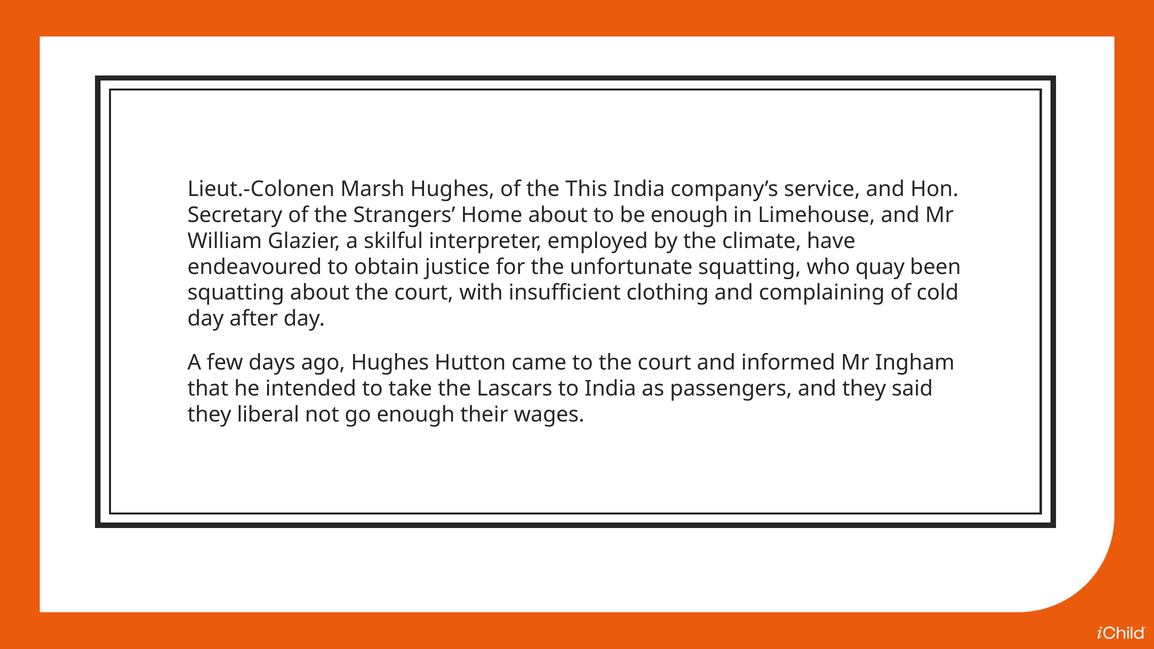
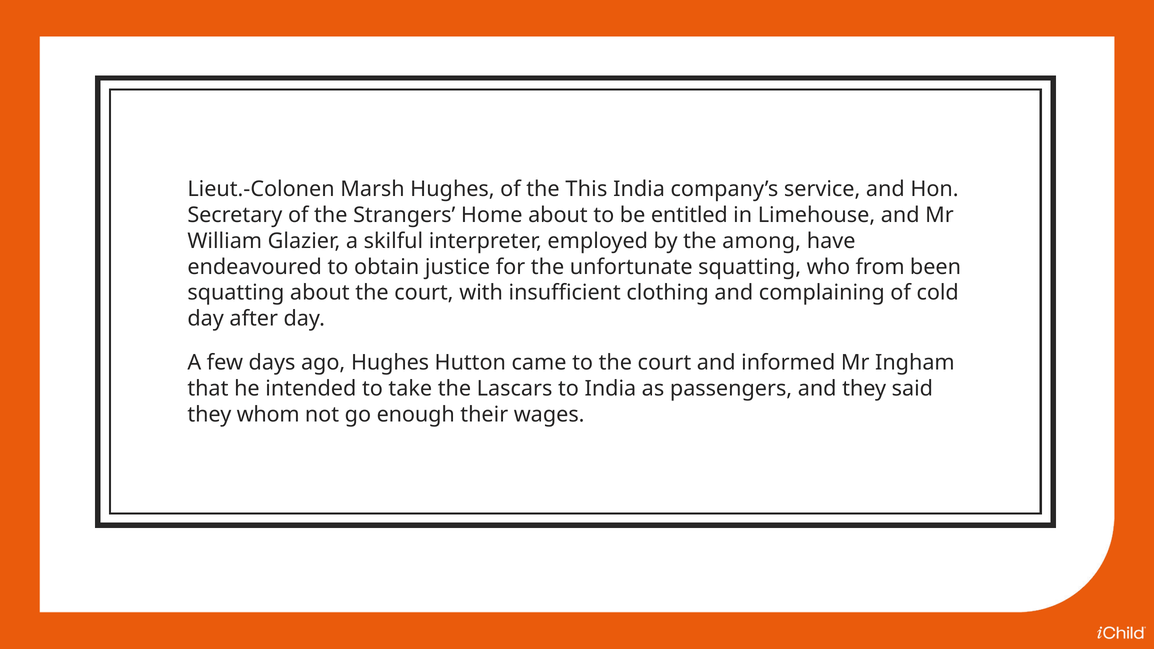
be enough: enough -> entitled
climate: climate -> among
quay: quay -> from
liberal: liberal -> whom
